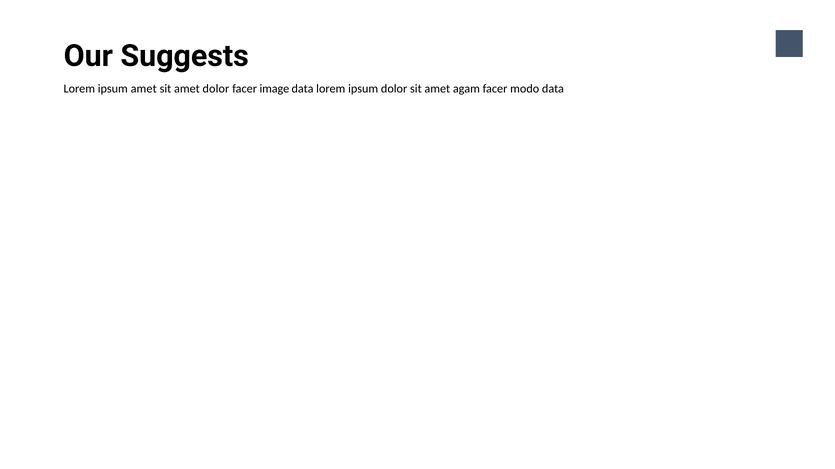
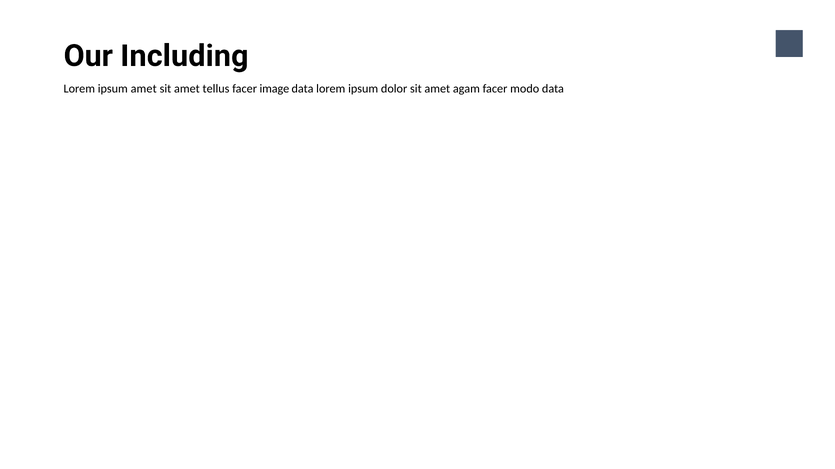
Suggests: Suggests -> Including
amet dolor: dolor -> tellus
